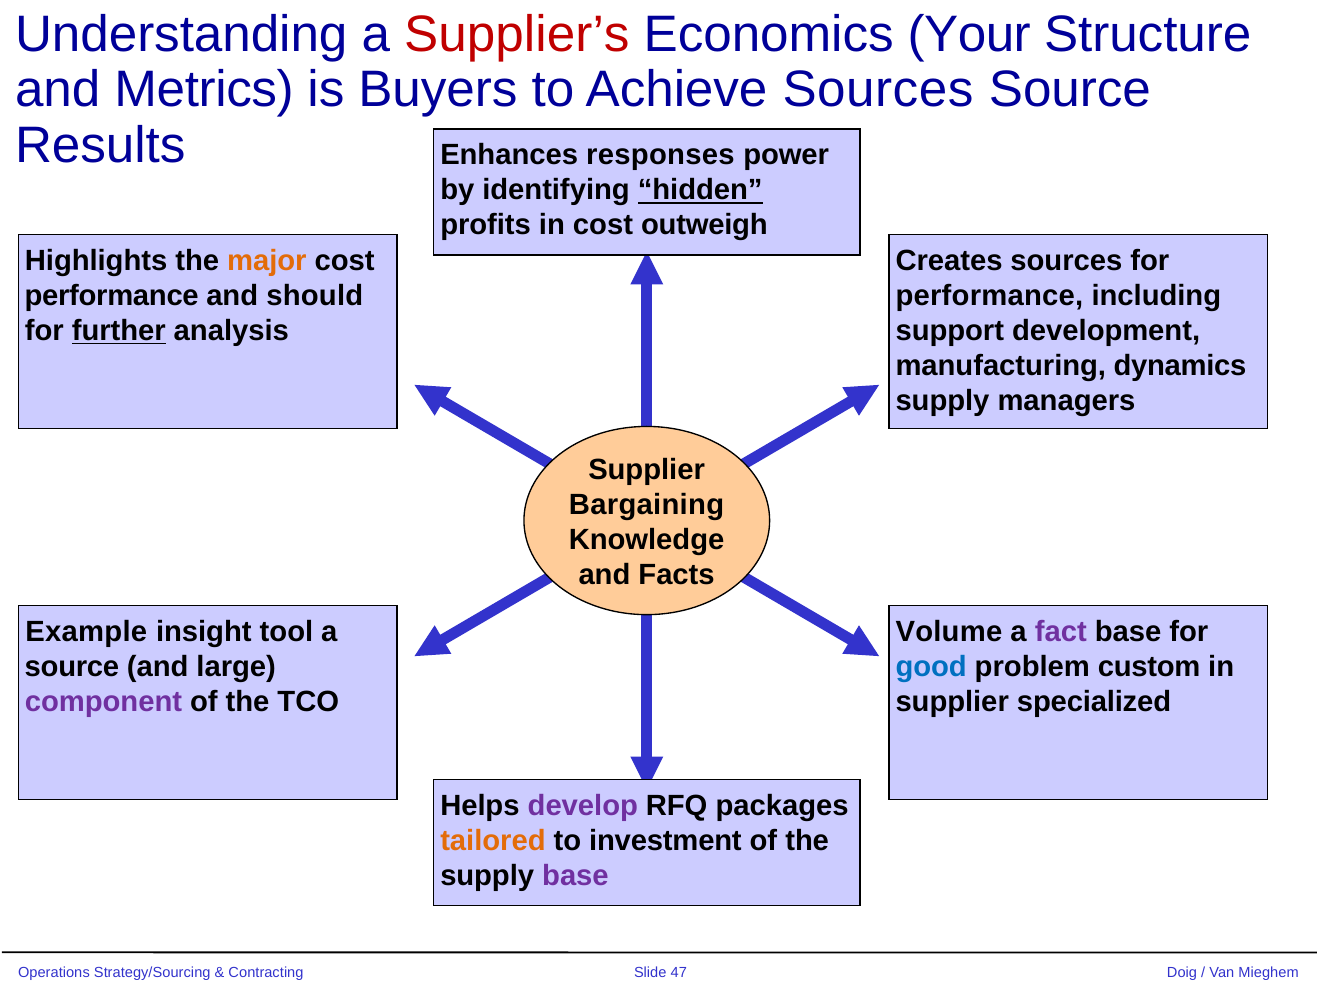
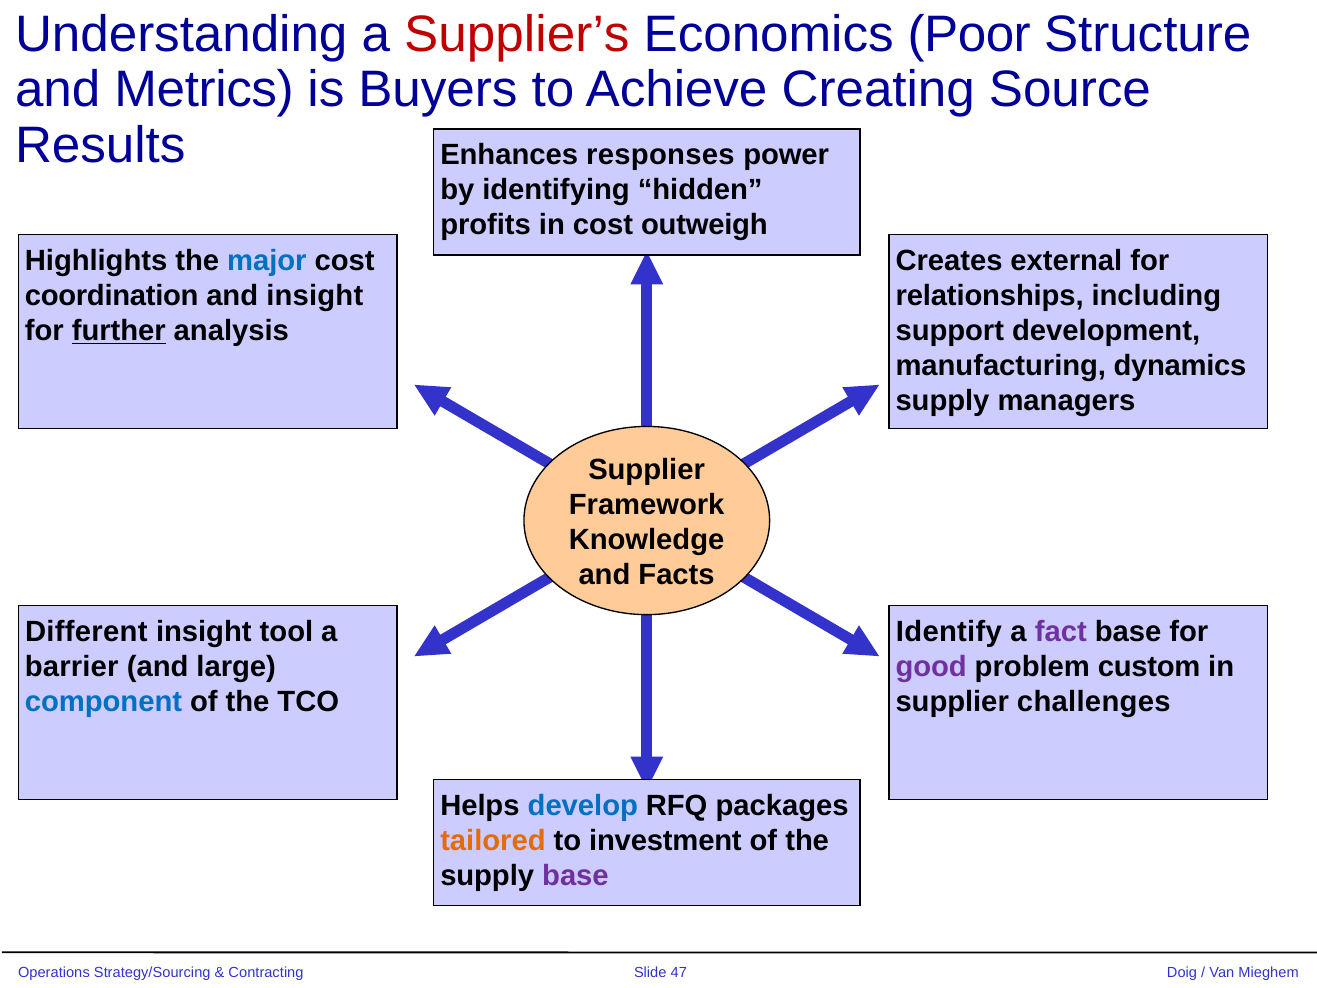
Your: Your -> Poor
Achieve Sources: Sources -> Creating
hidden underline: present -> none
major colour: orange -> blue
Creates sources: sources -> external
performance at (112, 296): performance -> coordination
and should: should -> insight
performance at (989, 296): performance -> relationships
Bargaining: Bargaining -> Framework
Example: Example -> Different
Volume: Volume -> Identify
source at (72, 667): source -> barrier
good colour: blue -> purple
component colour: purple -> blue
specialized: specialized -> challenges
develop colour: purple -> blue
